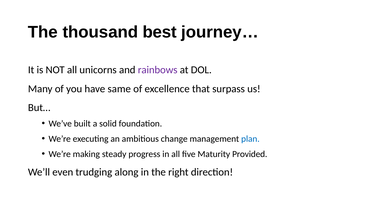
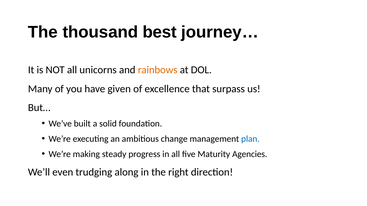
rainbows colour: purple -> orange
same: same -> given
Provided: Provided -> Agencies
